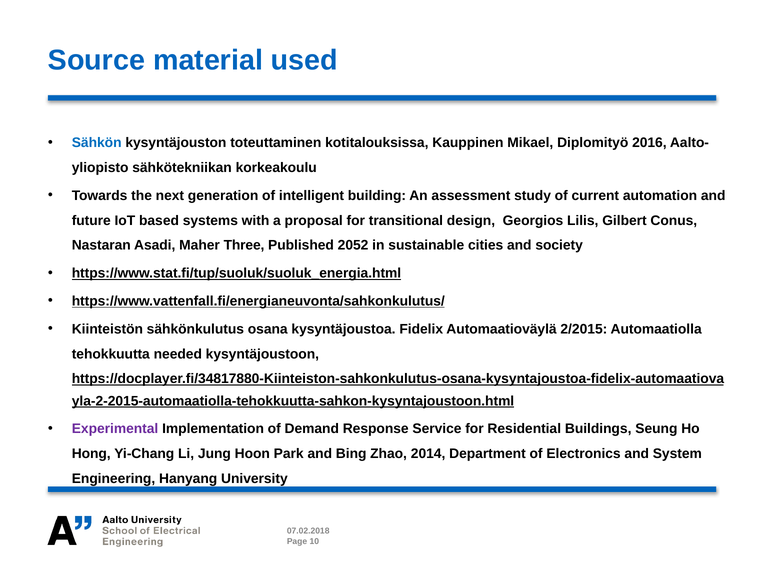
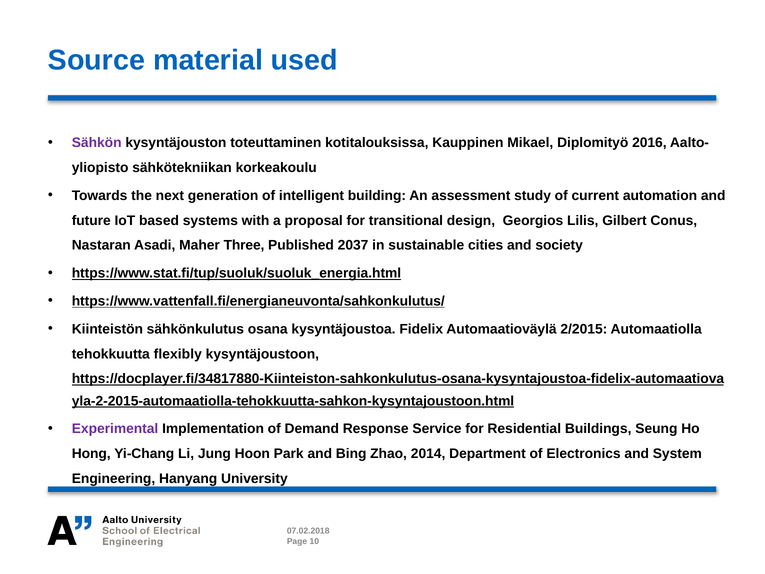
Sähkön colour: blue -> purple
2052: 2052 -> 2037
needed: needed -> flexibly
